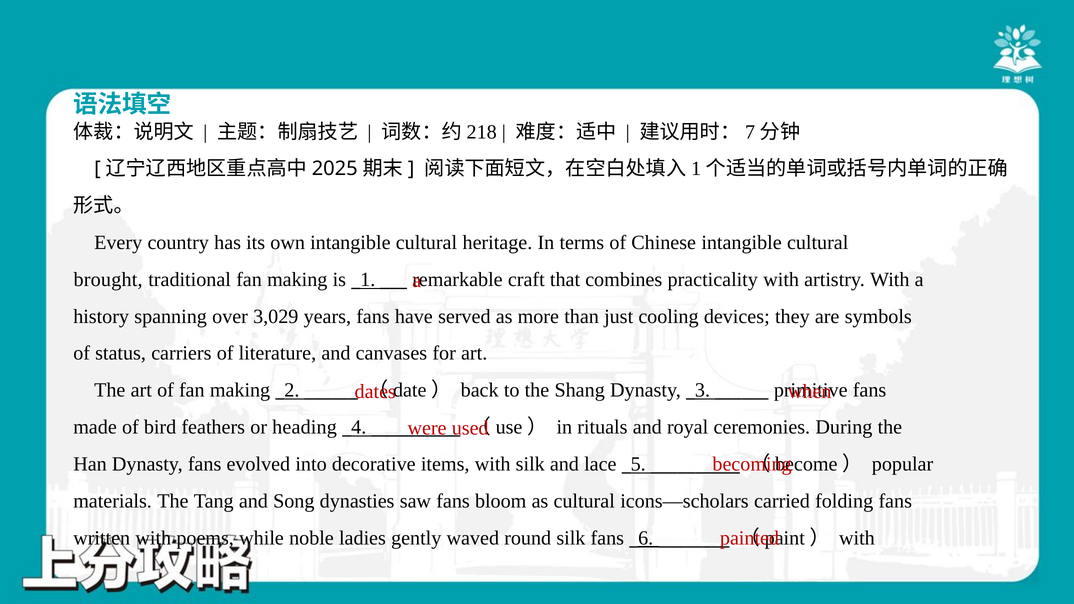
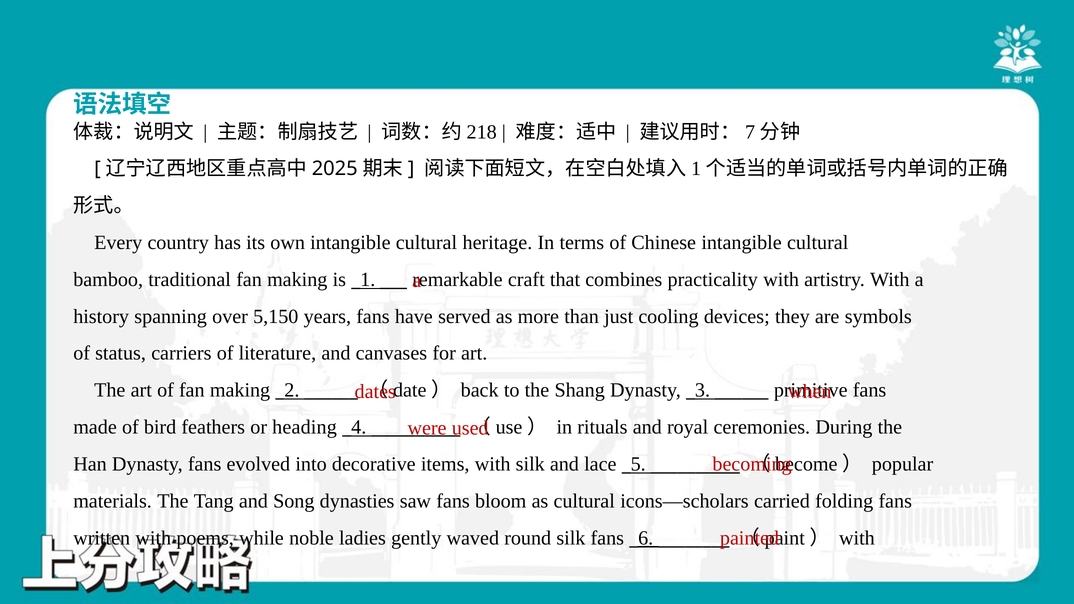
brought: brought -> bamboo
3,029: 3,029 -> 5,150
